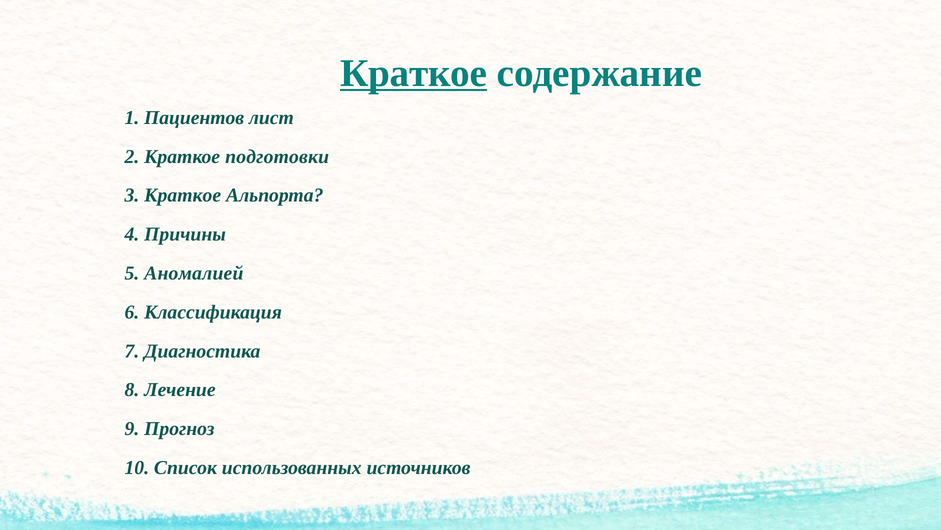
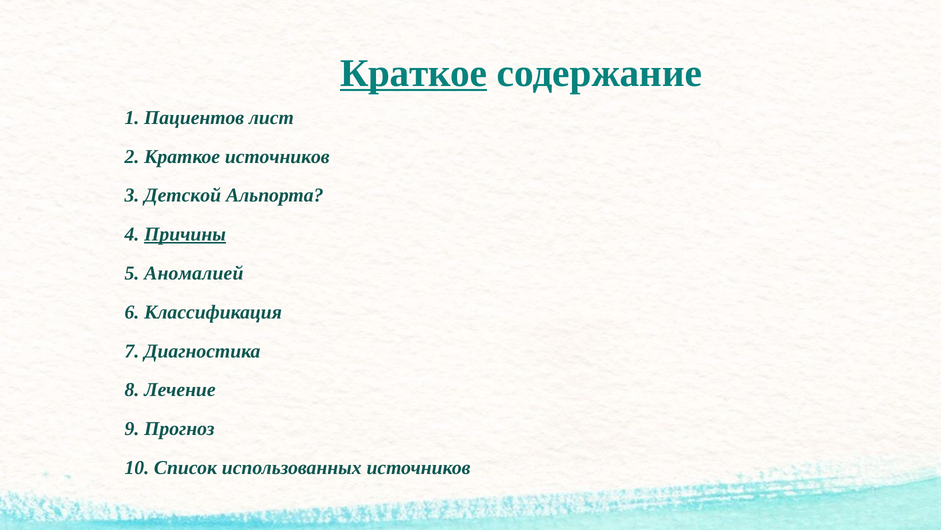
Краткое подготовки: подготовки -> источников
3 Краткое: Краткое -> Детской
Причины underline: none -> present
